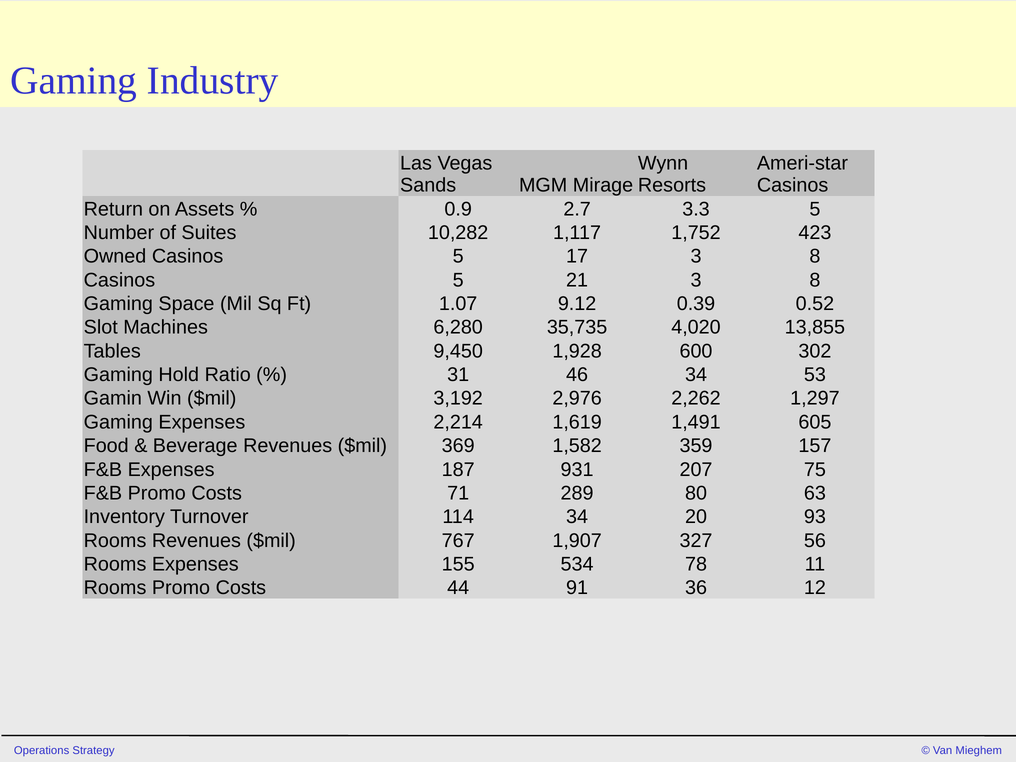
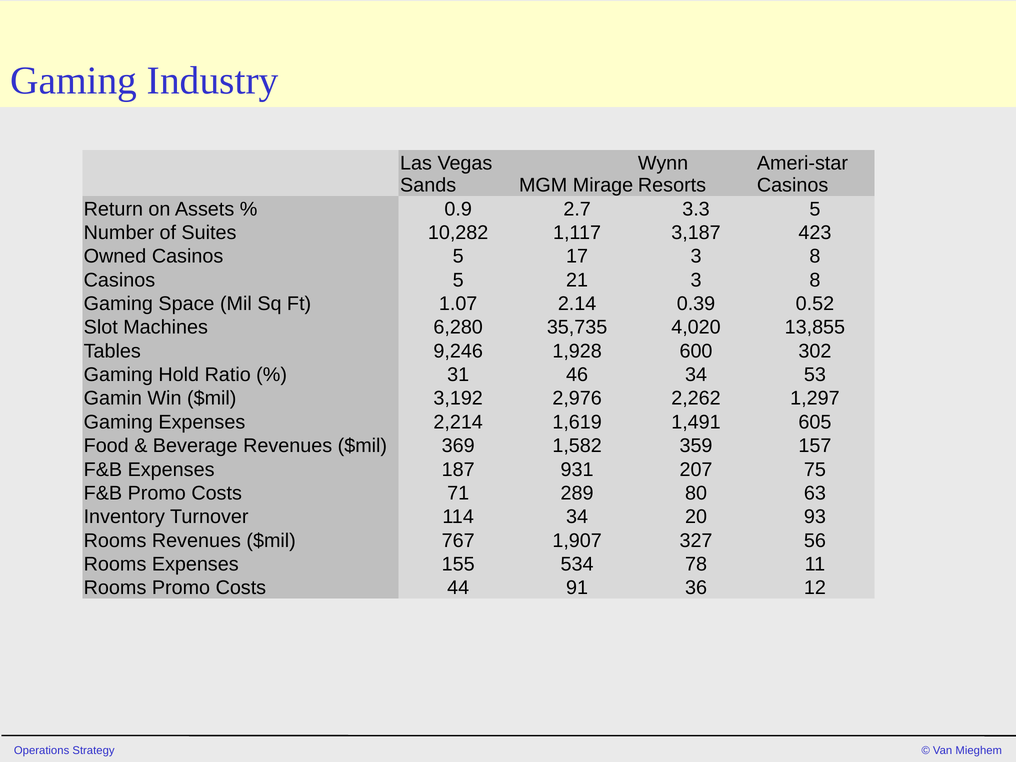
1,752: 1,752 -> 3,187
9.12: 9.12 -> 2.14
9,450: 9,450 -> 9,246
